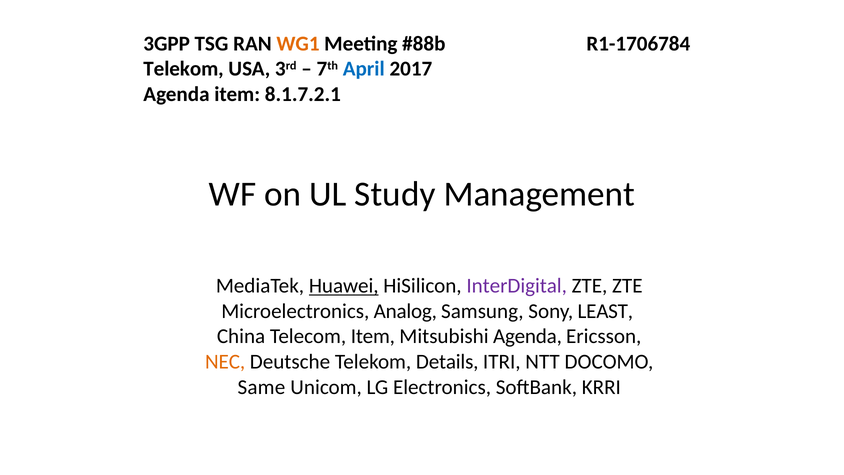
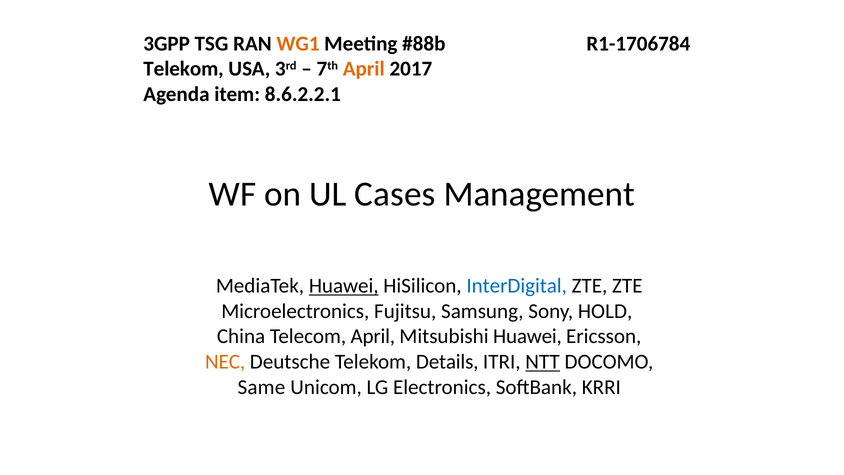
April at (364, 69) colour: blue -> orange
8.1.7.2.1: 8.1.7.2.1 -> 8.6.2.2.1
Study: Study -> Cases
InterDigital colour: purple -> blue
Analog: Analog -> Fujitsu
LEAST: LEAST -> HOLD
Telecom Item: Item -> April
Mitsubishi Agenda: Agenda -> Huawei
NTT underline: none -> present
